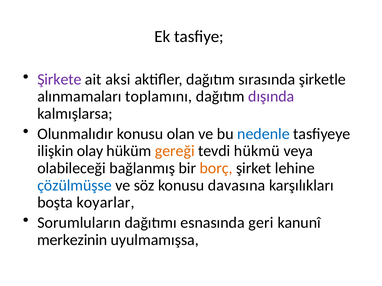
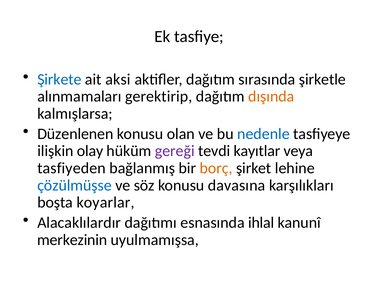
Şirkete colour: purple -> blue
toplamını: toplamını -> gerektirip
dışında colour: purple -> orange
Olunmalıdır: Olunmalıdır -> Düzenlenen
gereği colour: orange -> purple
hükmü: hükmü -> kayıtlar
olabileceği: olabileceği -> tasfiyeden
Sorumluların: Sorumluların -> Alacaklılardır
geri: geri -> ihlal
